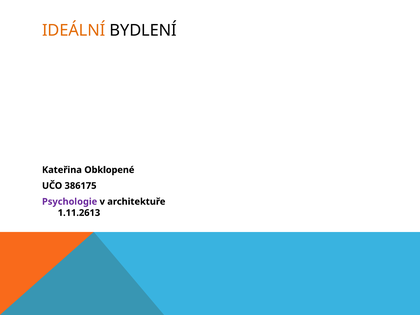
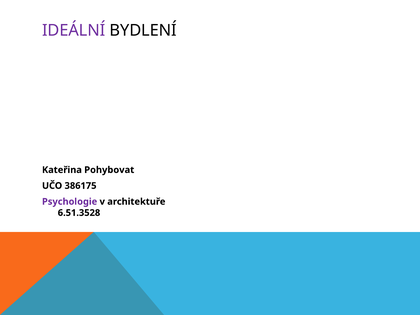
IDEÁLNÍ colour: orange -> purple
Obklopené: Obklopené -> Pohybovat
1.11.2613: 1.11.2613 -> 6.51.3528
